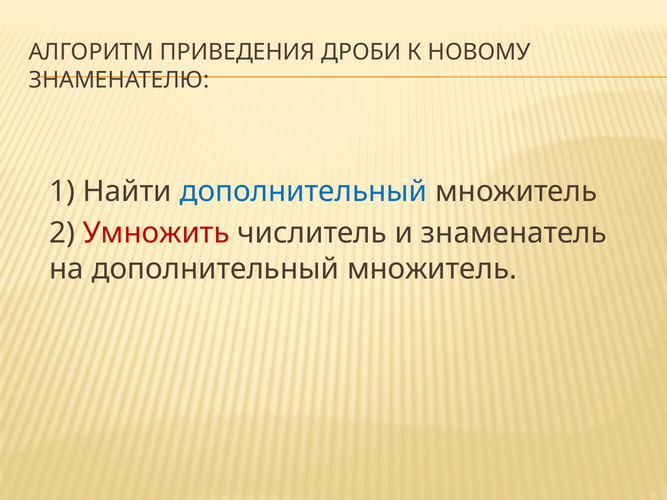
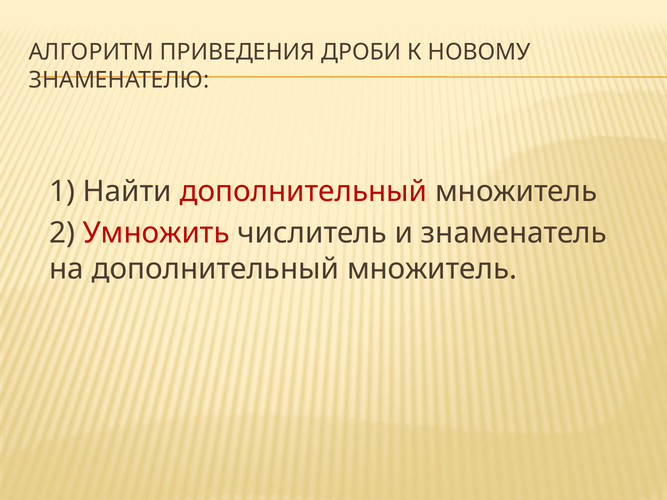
дополнительный at (303, 192) colour: blue -> red
